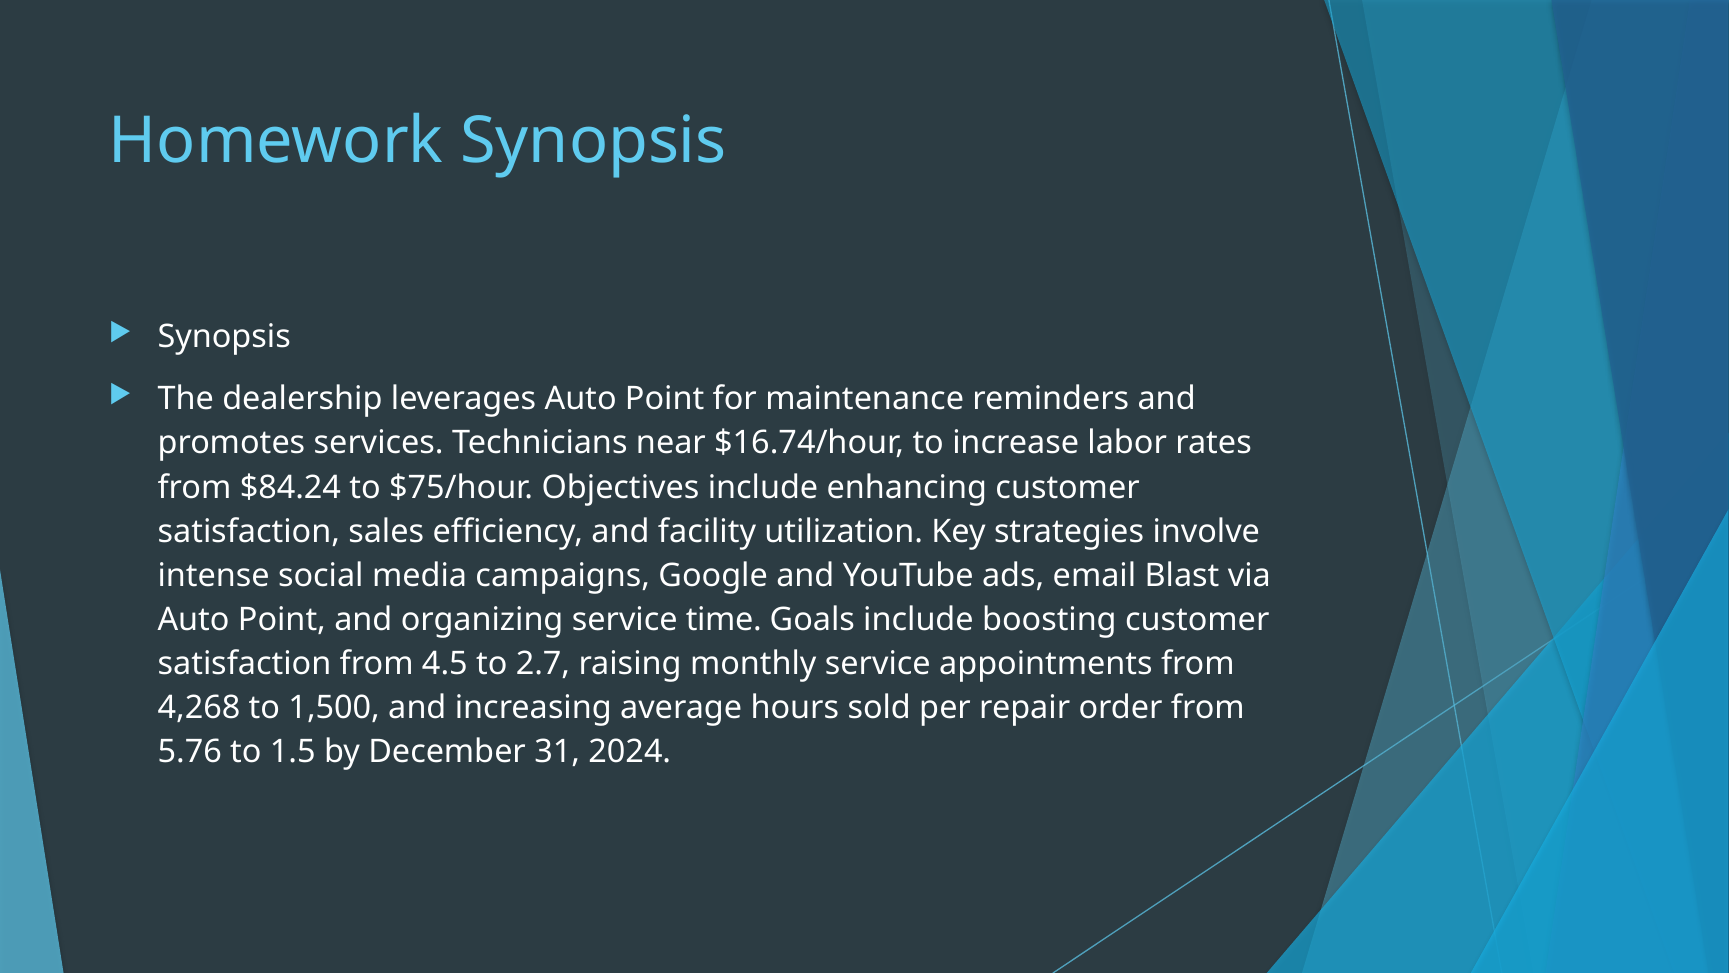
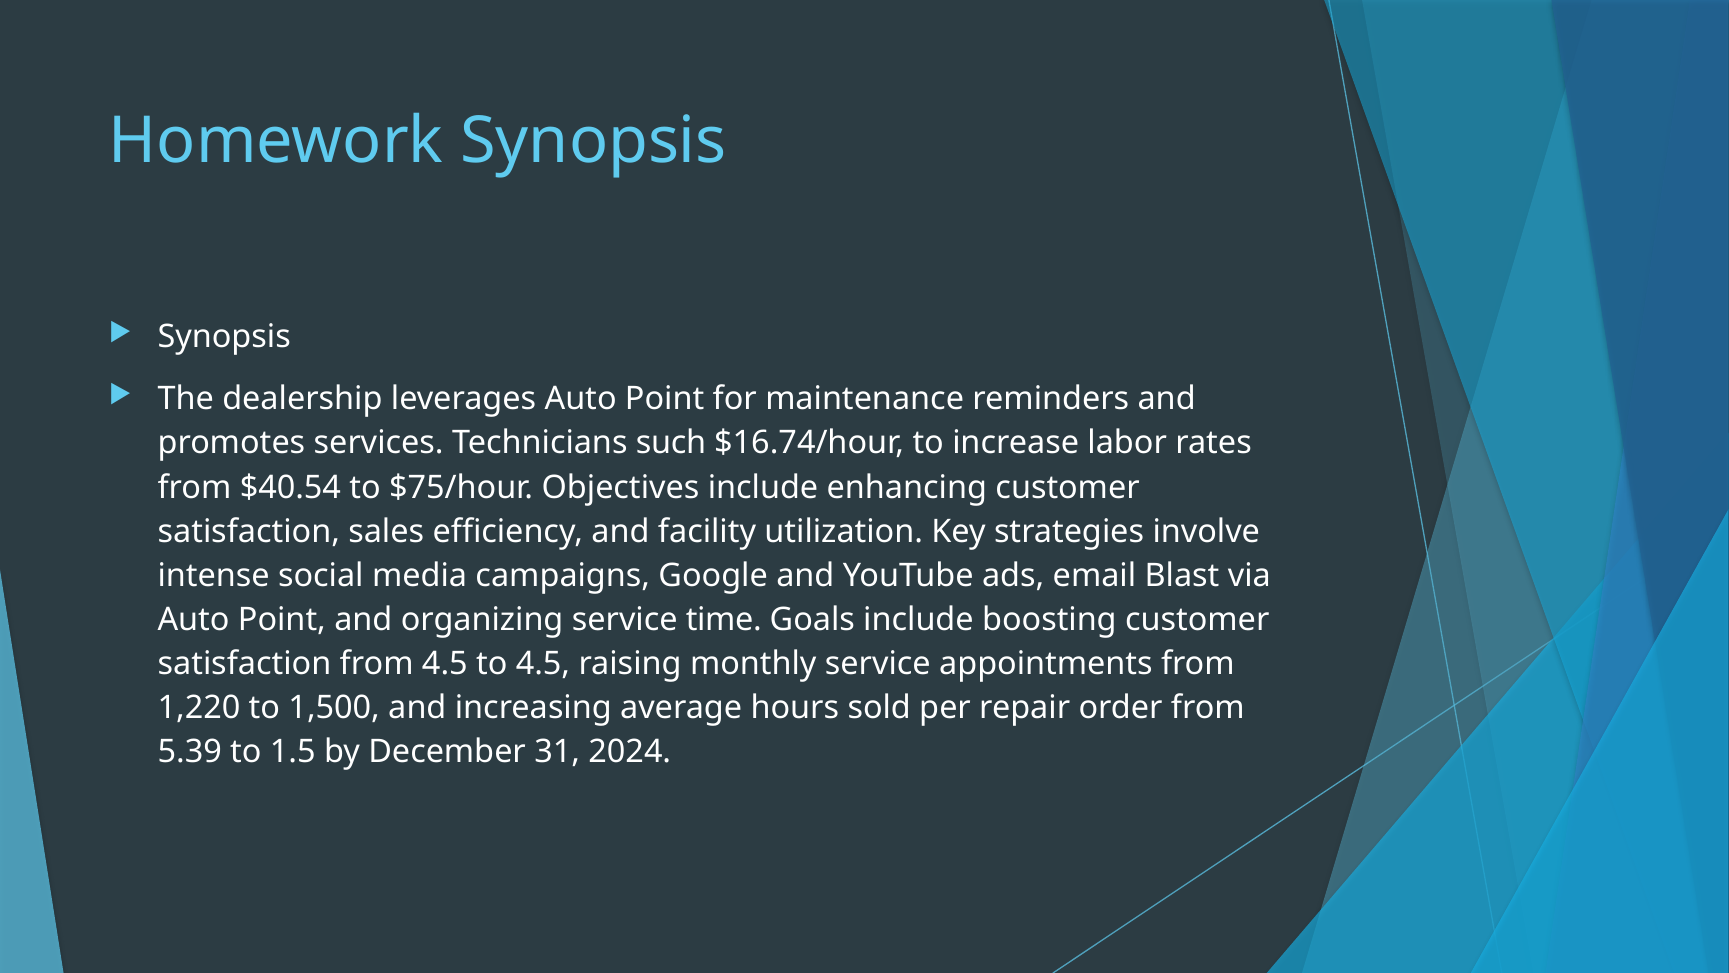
near: near -> such
$84.24: $84.24 -> $40.54
to 2.7: 2.7 -> 4.5
4,268: 4,268 -> 1,220
5.76: 5.76 -> 5.39
